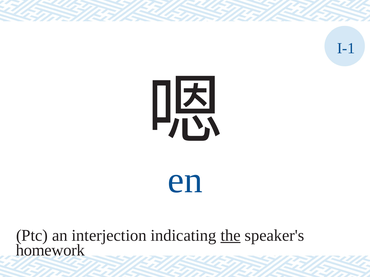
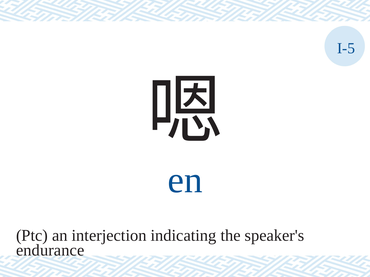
I-1: I-1 -> I-5
the underline: present -> none
homework: homework -> endurance
